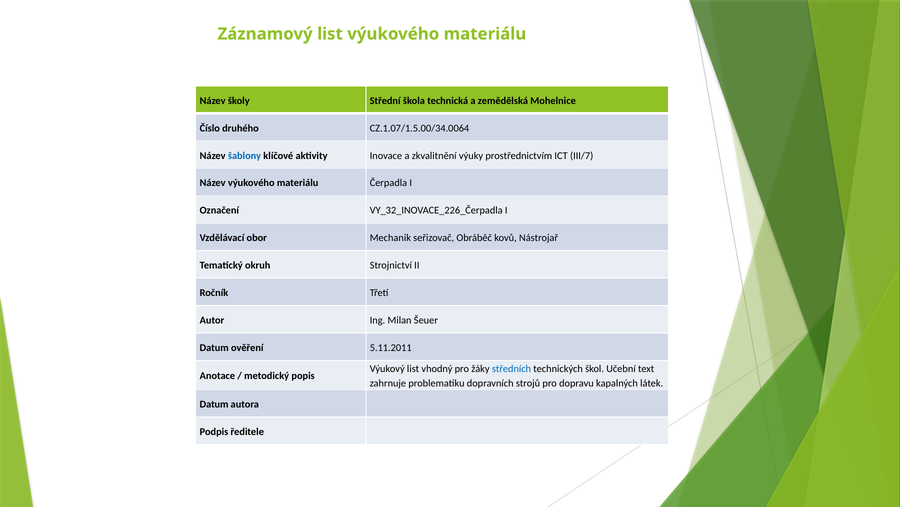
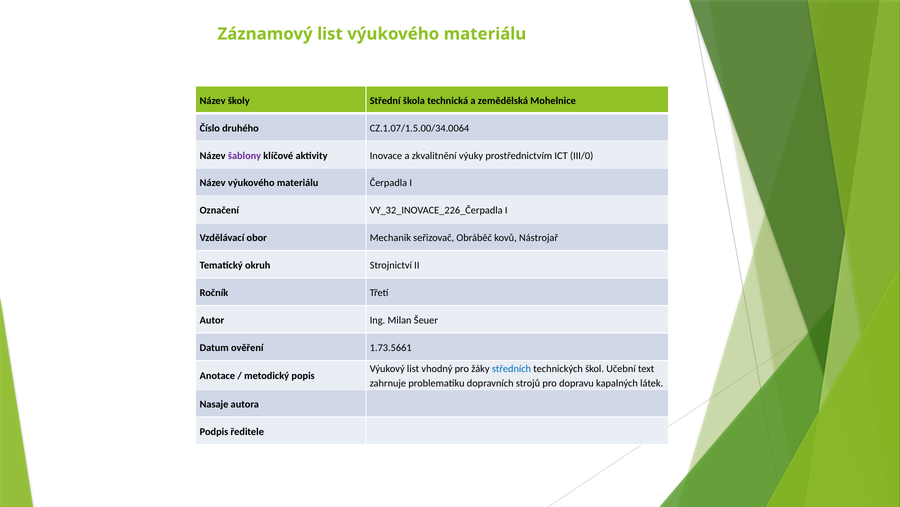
šablony colour: blue -> purple
III/7: III/7 -> III/0
5.11.2011: 5.11.2011 -> 1.73.5661
Datum at (214, 404): Datum -> Nasaje
